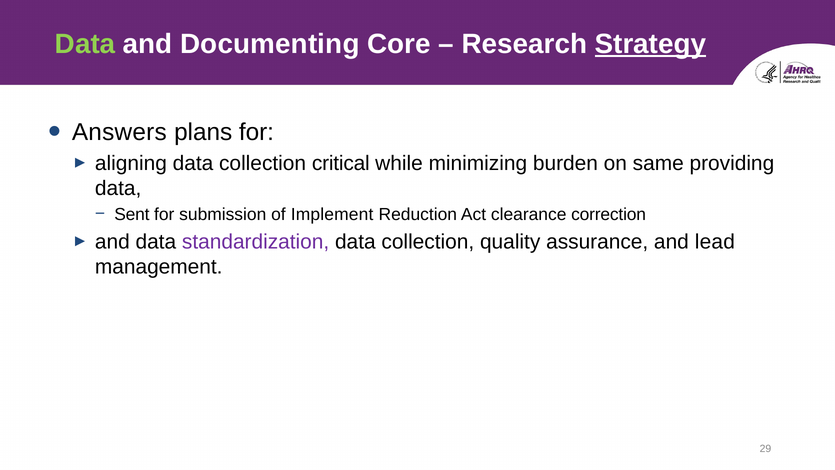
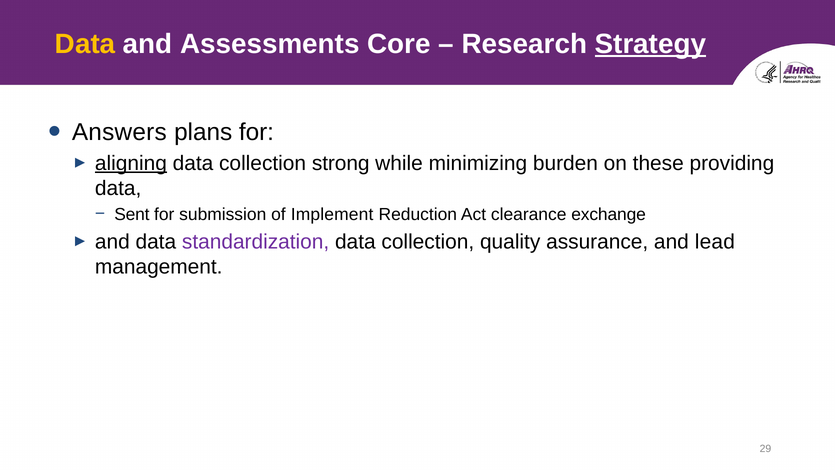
Data at (85, 44) colour: light green -> yellow
Documenting: Documenting -> Assessments
aligning underline: none -> present
critical: critical -> strong
same: same -> these
correction: correction -> exchange
